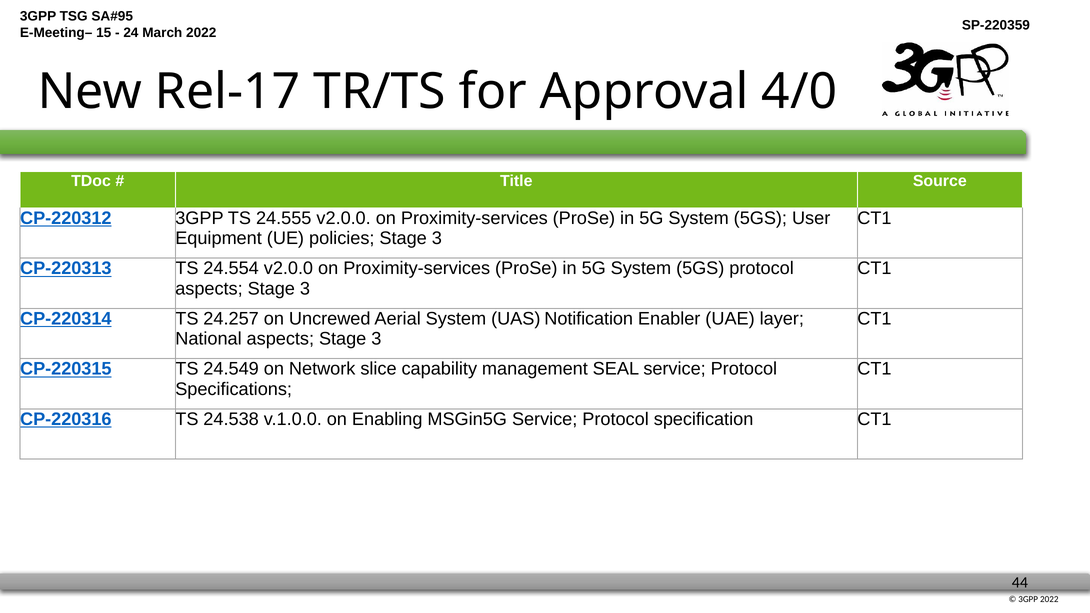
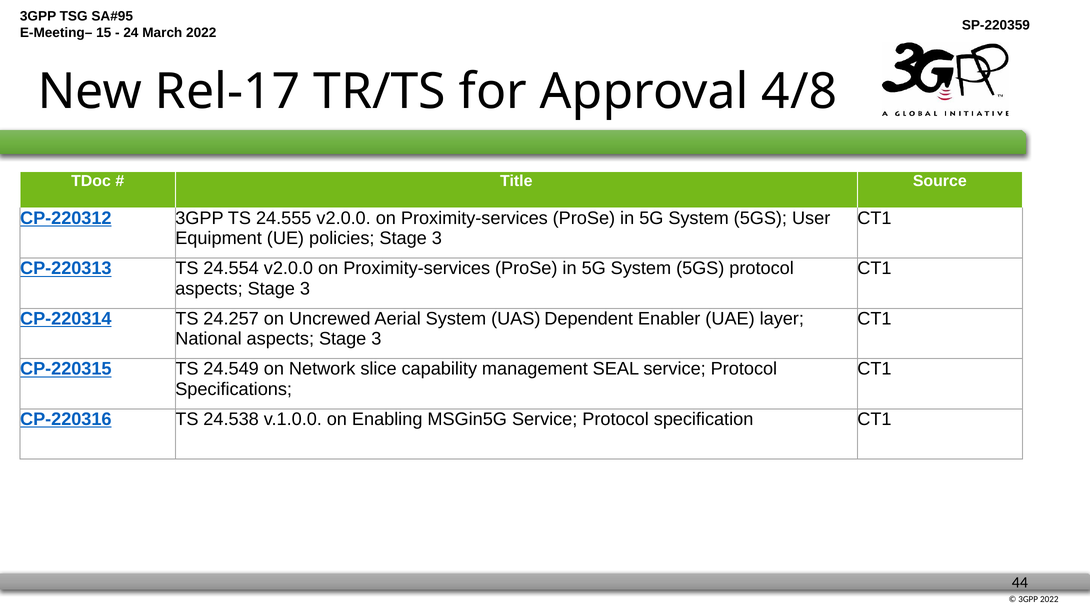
4/0: 4/0 -> 4/8
Notification: Notification -> Dependent
